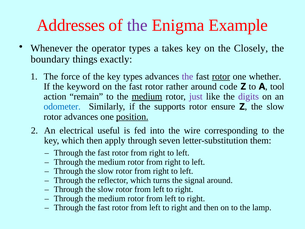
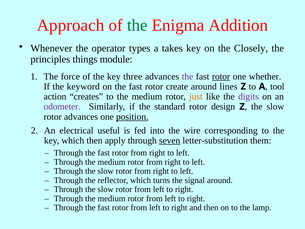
Addresses: Addresses -> Approach
the at (137, 25) colour: purple -> green
Example: Example -> Addition
boundary: boundary -> principles
exactly: exactly -> module
key types: types -> three
rather: rather -> create
code: code -> lines
remain: remain -> creates
medium at (147, 96) underline: present -> none
just colour: purple -> orange
odometer colour: blue -> purple
supports: supports -> standard
ensure: ensure -> design
seven underline: none -> present
